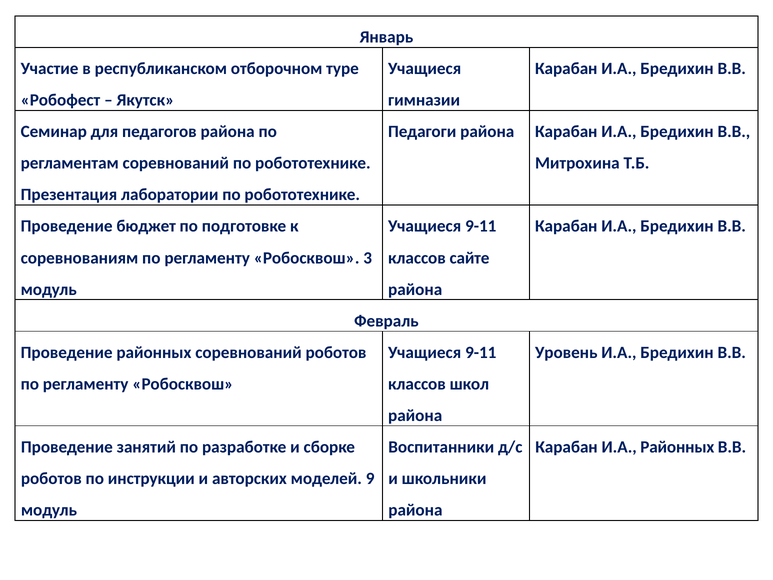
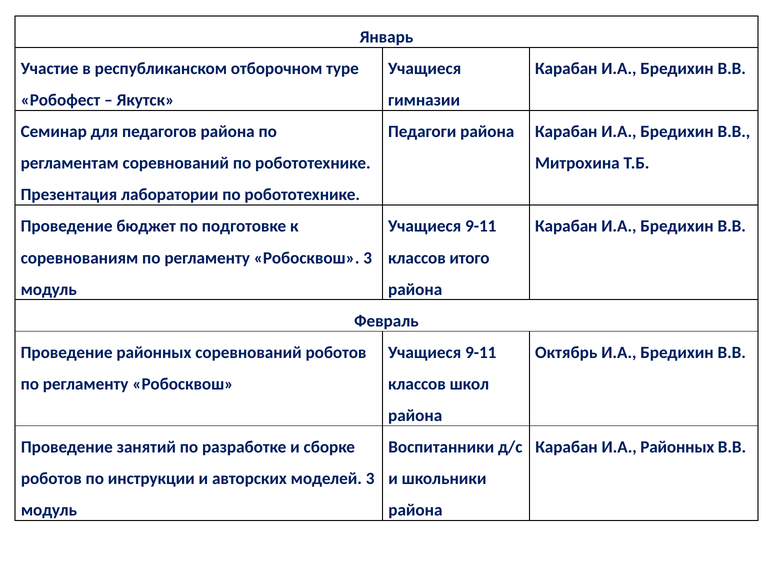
сайте: сайте -> итого
Уровень: Уровень -> Октябрь
моделей 9: 9 -> 3
